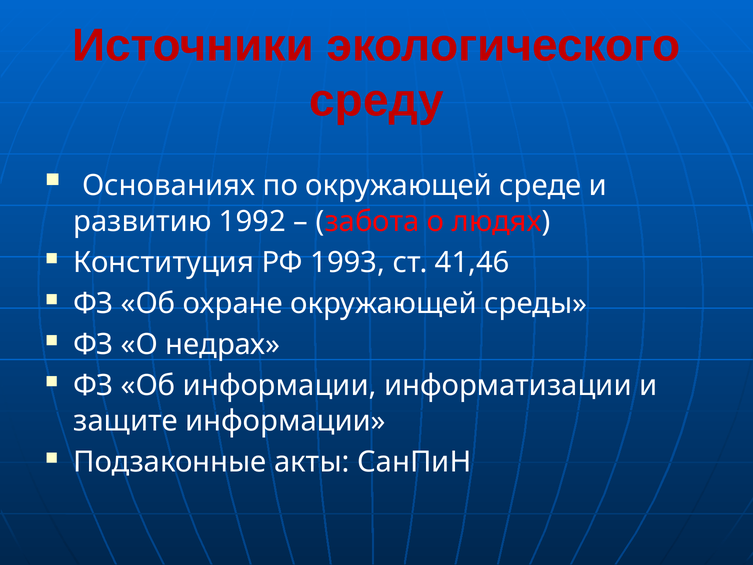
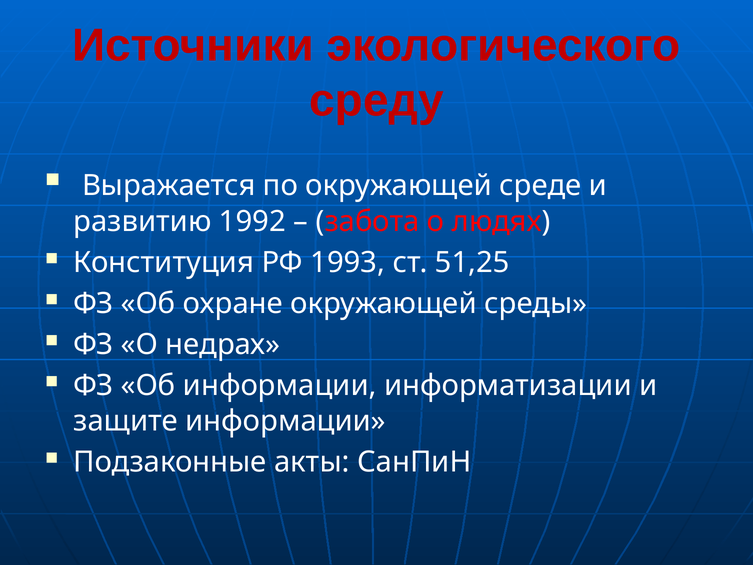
Основаниях: Основаниях -> Выражается
41,46: 41,46 -> 51,25
